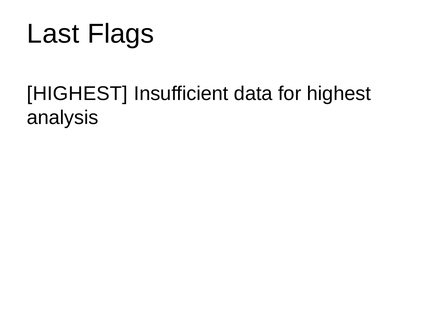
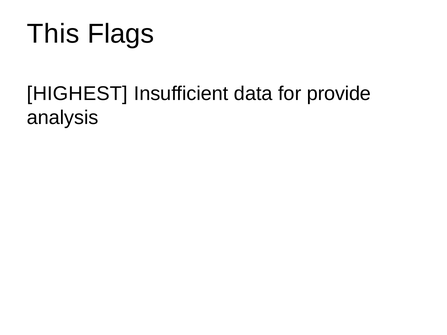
Last: Last -> This
for highest: highest -> provide
